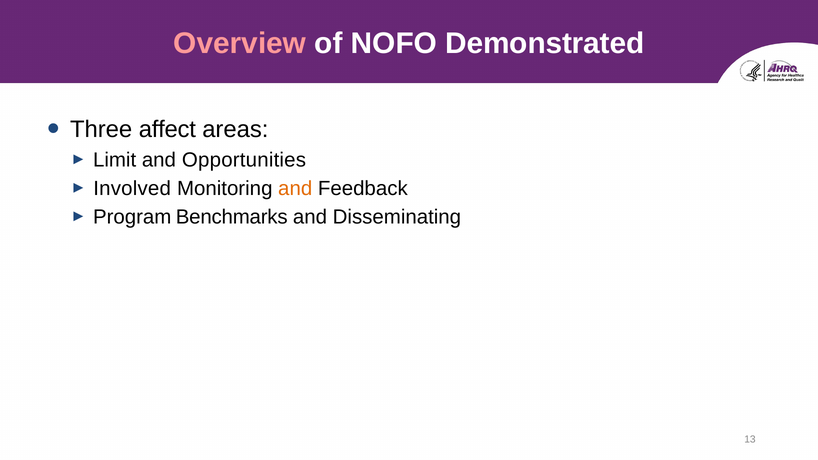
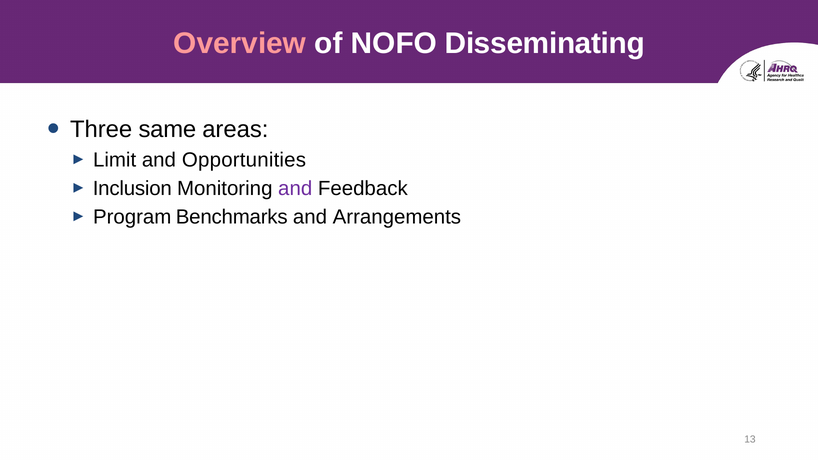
Demonstrated: Demonstrated -> Disseminating
affect: affect -> same
Involved: Involved -> Inclusion
and at (295, 189) colour: orange -> purple
Disseminating: Disseminating -> Arrangements
